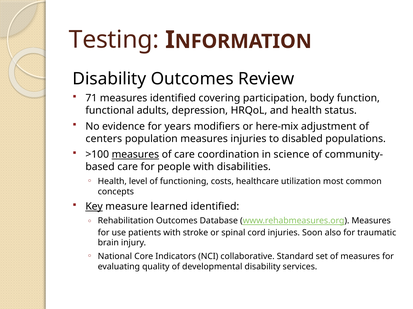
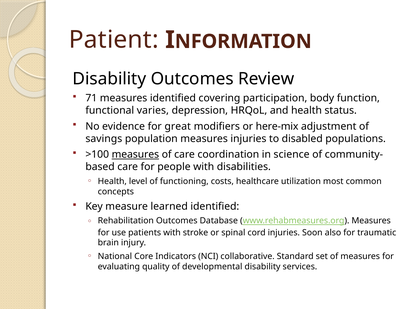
Testing: Testing -> Patient
adults: adults -> varies
years: years -> great
centers: centers -> savings
Key underline: present -> none
